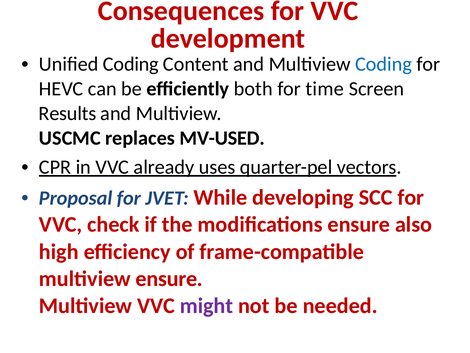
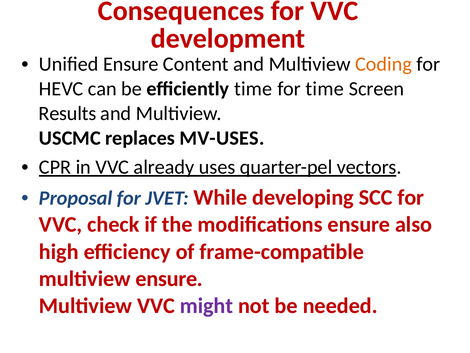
Unified Coding: Coding -> Ensure
Coding at (384, 64) colour: blue -> orange
efficiently both: both -> time
MV-USED: MV-USED -> MV-USES
